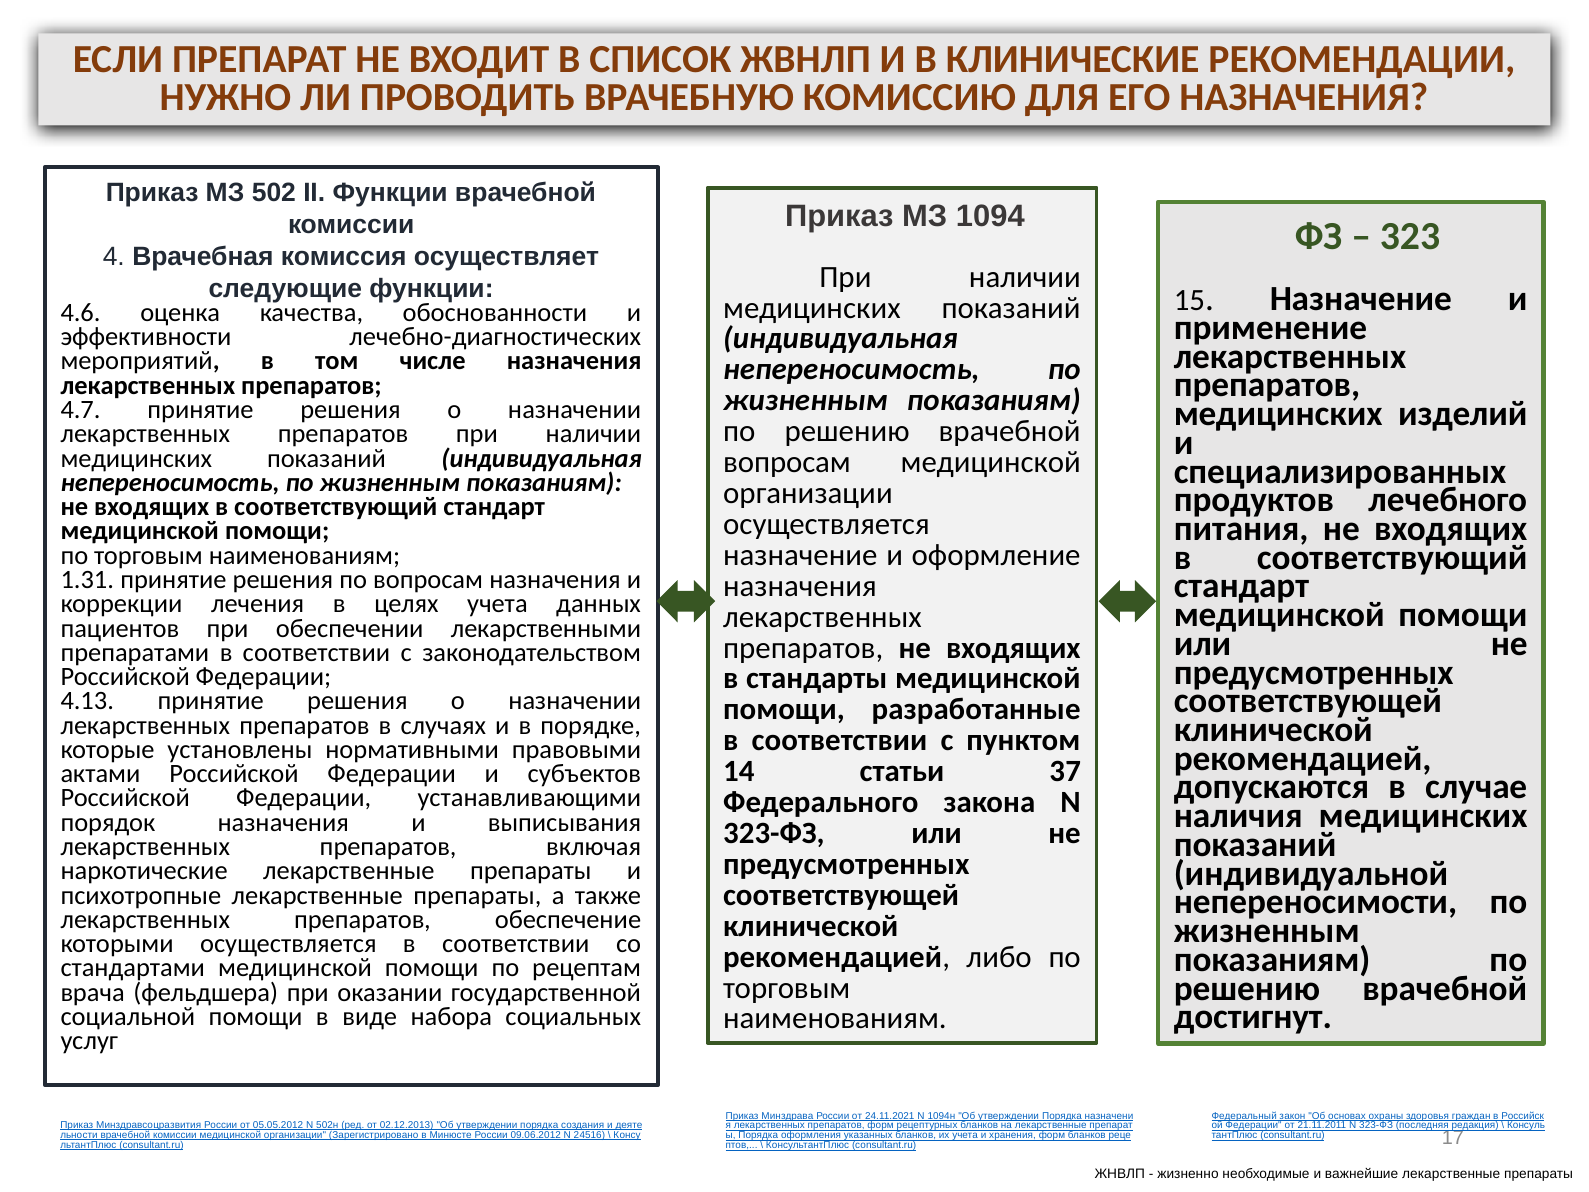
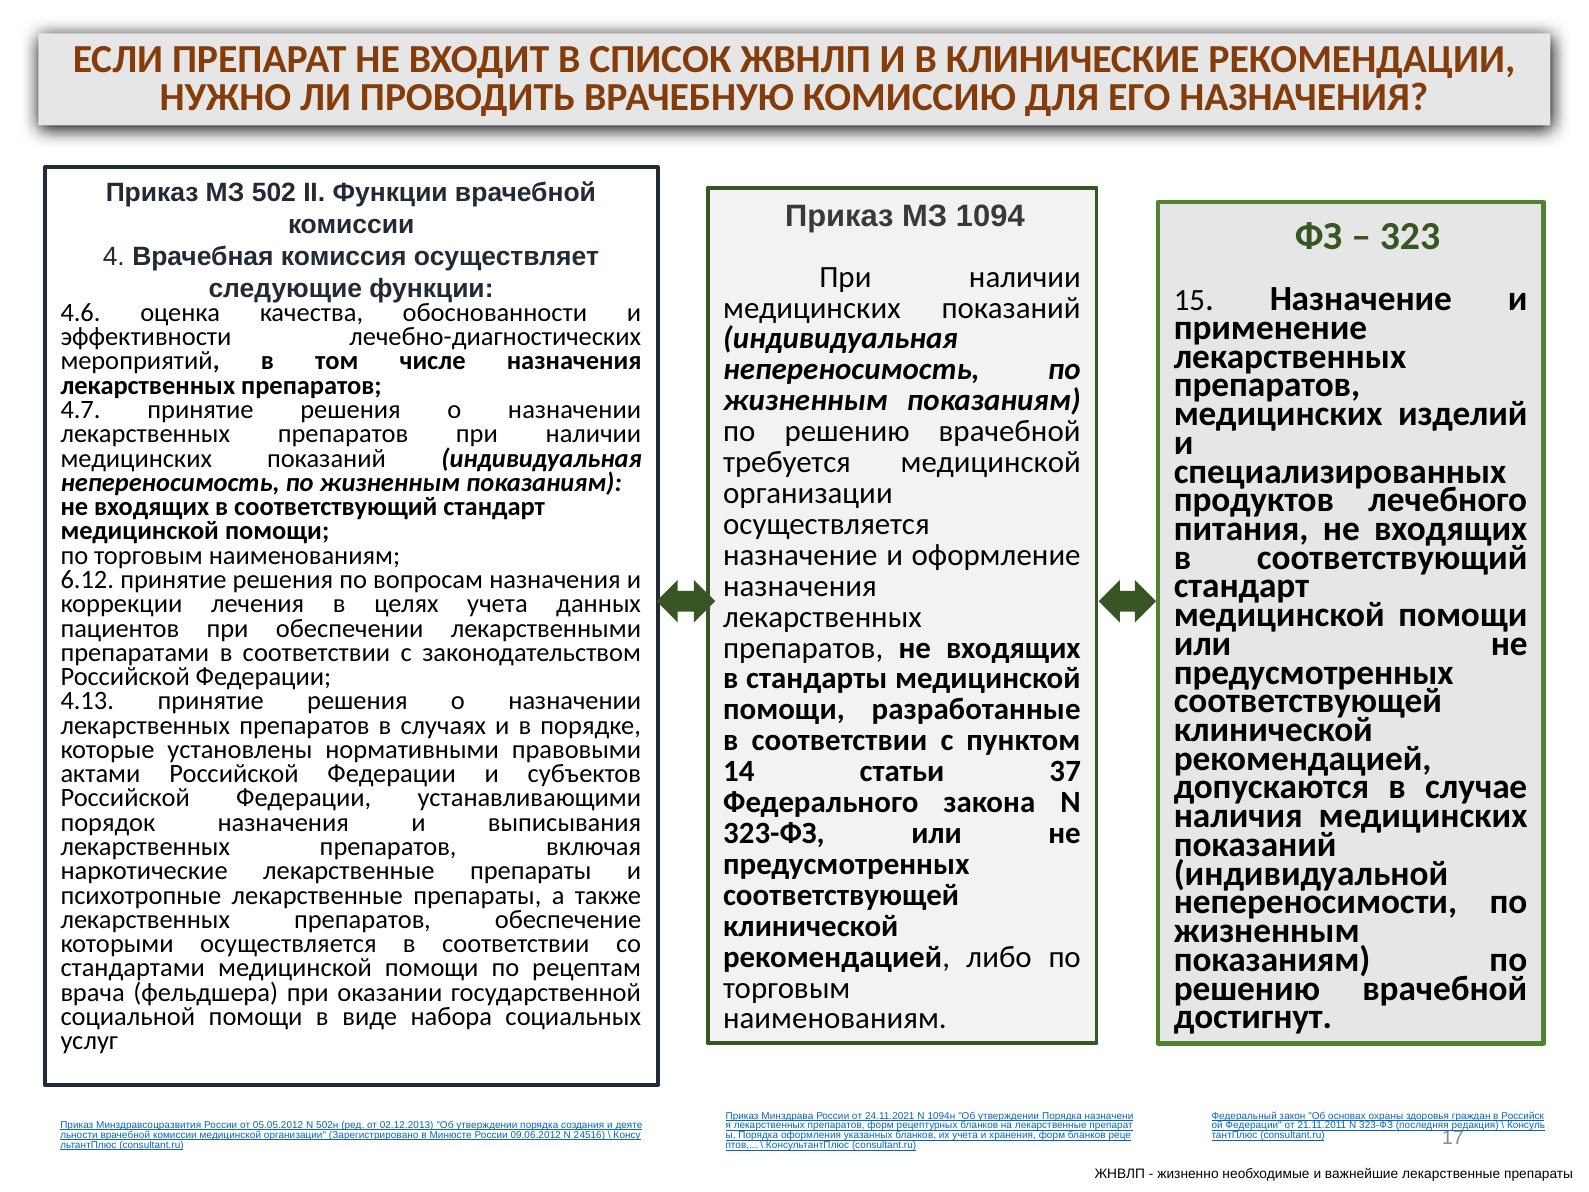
вопросам at (787, 462): вопросам -> требуется
1.31: 1.31 -> 6.12
